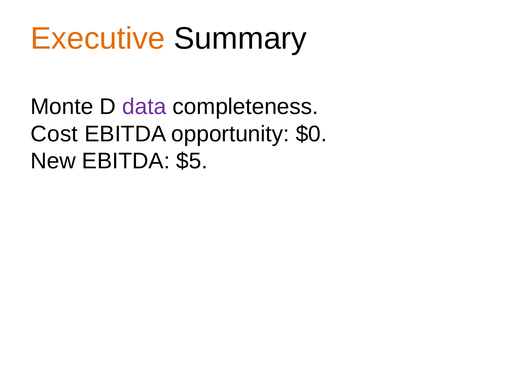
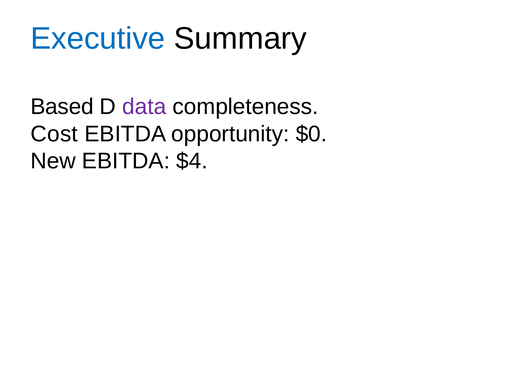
Executive colour: orange -> blue
Monte: Monte -> Based
$5: $5 -> $4
